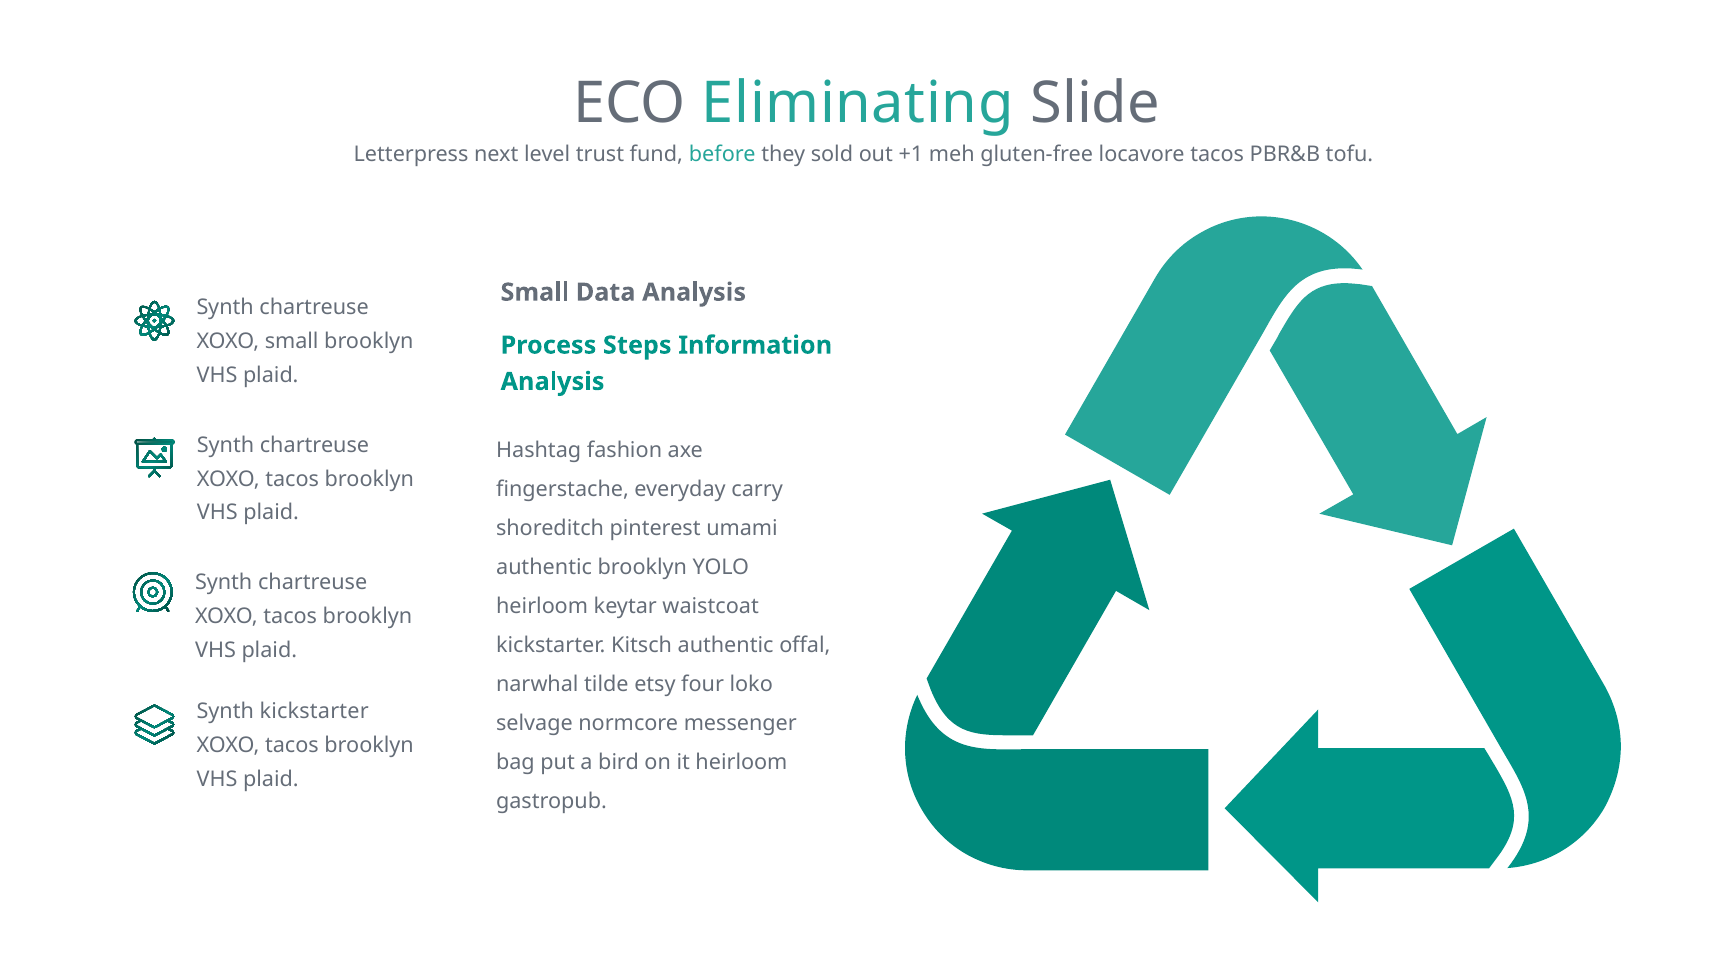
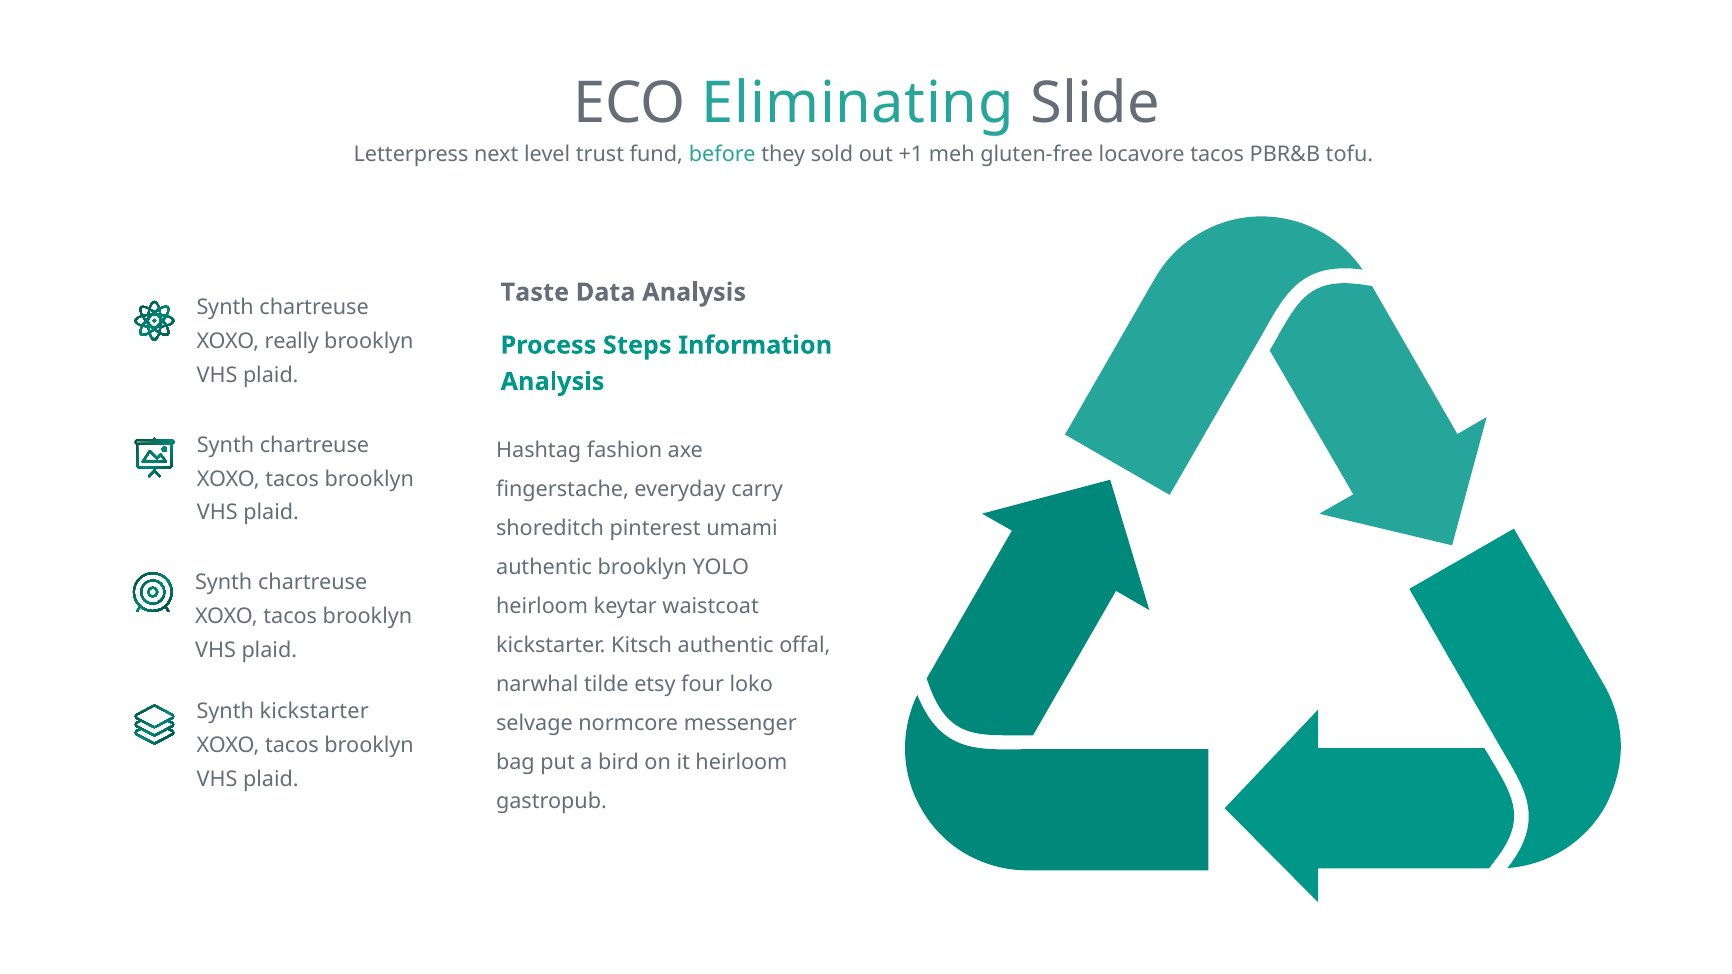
Small at (535, 292): Small -> Taste
XOXO small: small -> really
